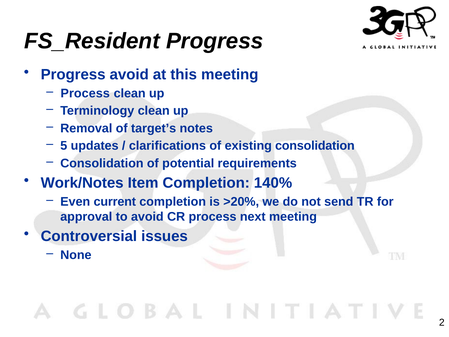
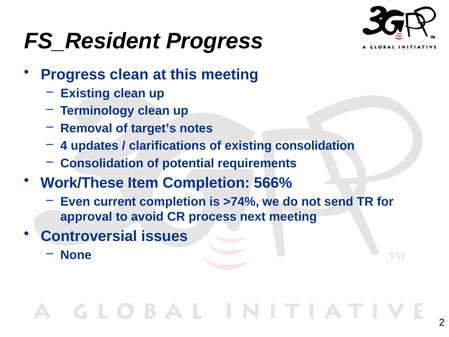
Progress avoid: avoid -> clean
Process at (85, 93): Process -> Existing
5: 5 -> 4
Work/Notes: Work/Notes -> Work/These
140%: 140% -> 566%
>20%: >20% -> >74%
